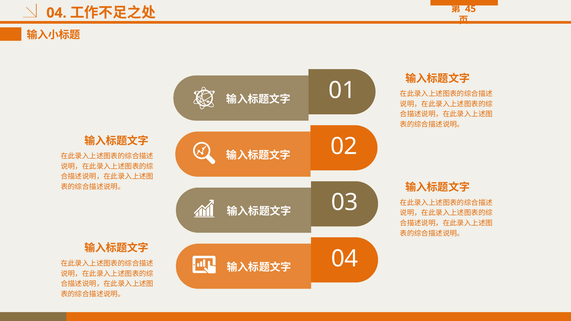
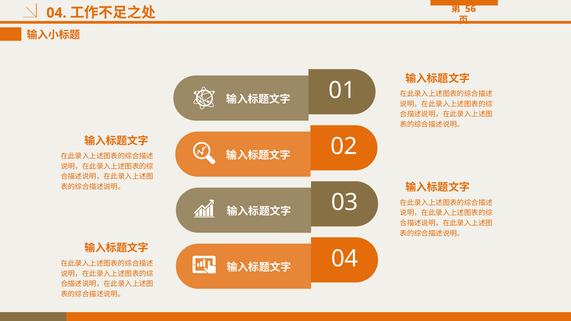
45: 45 -> 56
